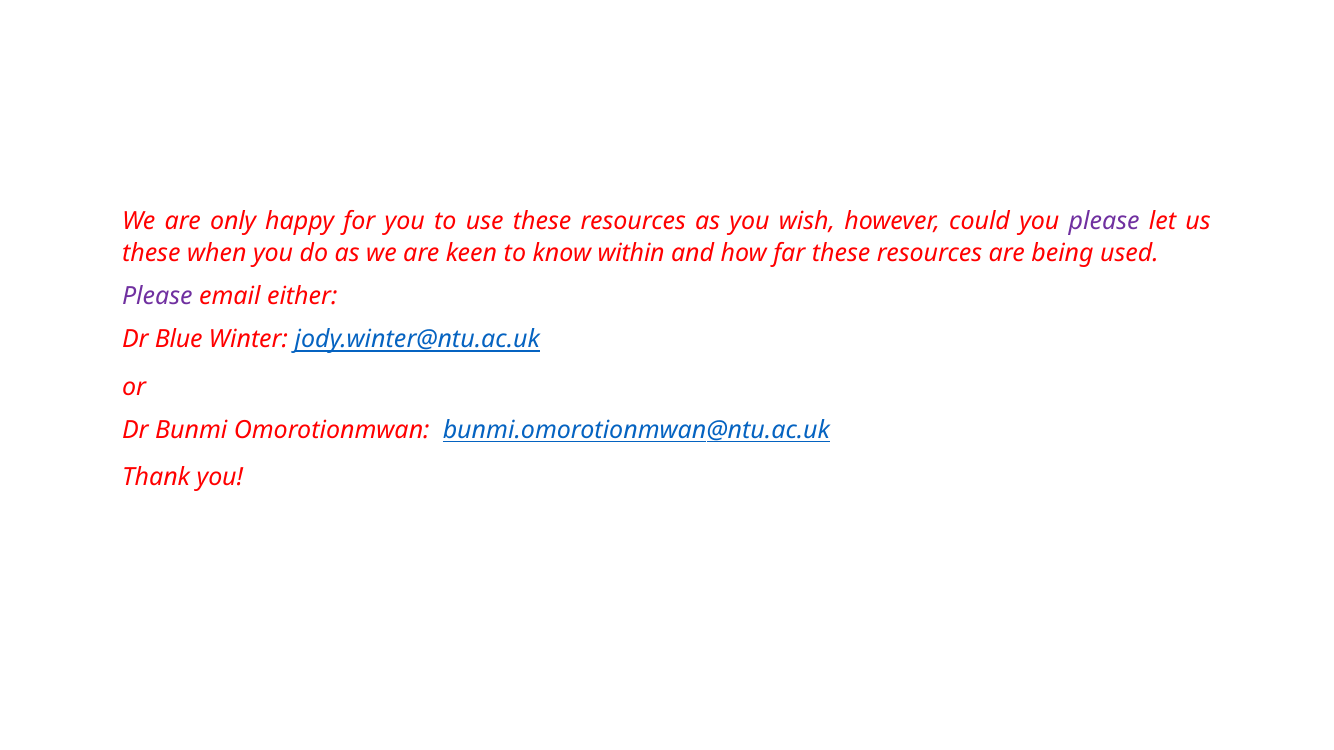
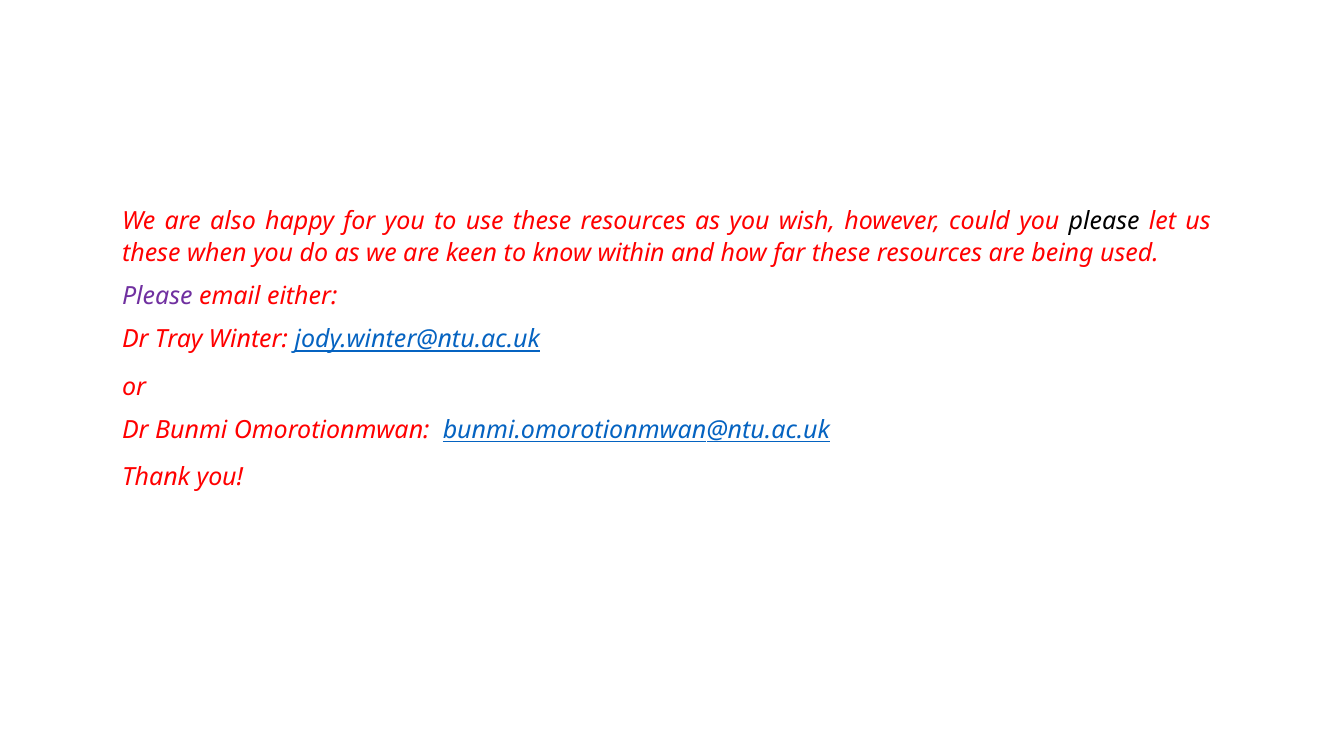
only: only -> also
please at (1104, 221) colour: purple -> black
Blue: Blue -> Tray
